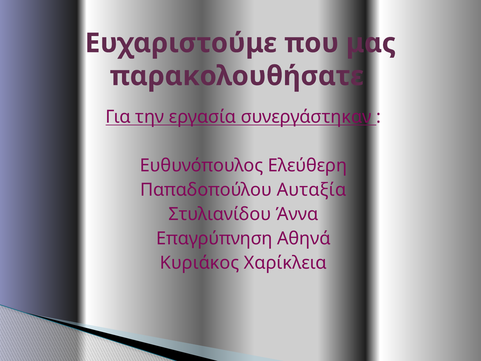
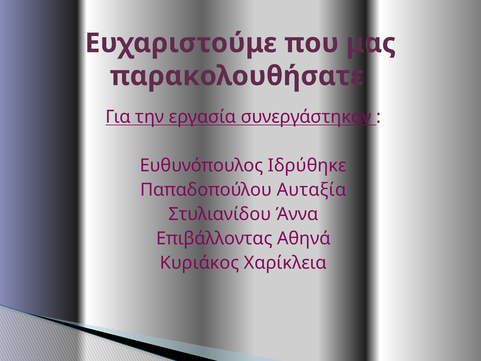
Ελεύθερη: Ελεύθερη -> Ιδρύθηκε
Επαγρύπνηση: Επαγρύπνηση -> Επιβάλλοντας
